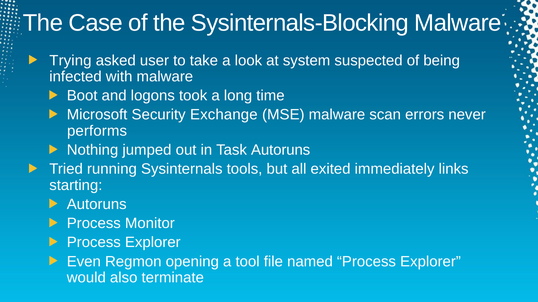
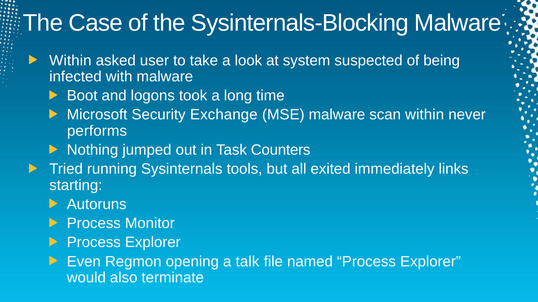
Trying at (70, 61): Trying -> Within
scan errors: errors -> within
Task Autoruns: Autoruns -> Counters
tool: tool -> talk
